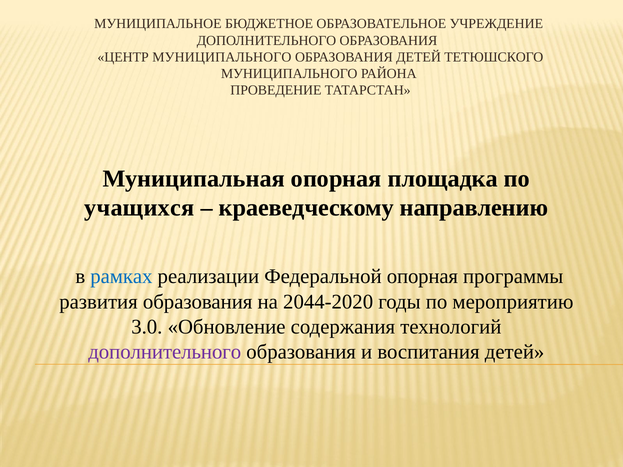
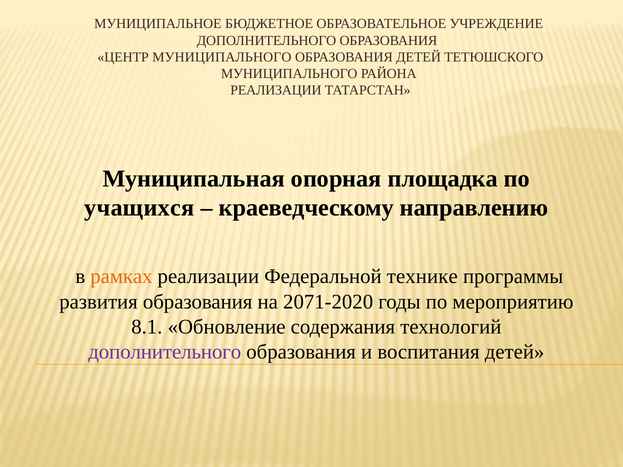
ПРОВЕДЕНИЕ at (276, 90): ПРОВЕДЕНИЕ -> РЕАЛИЗАЦИИ
рамках colour: blue -> orange
Федеральной опорная: опорная -> технике
2044-2020: 2044-2020 -> 2071-2020
3.0: 3.0 -> 8.1
